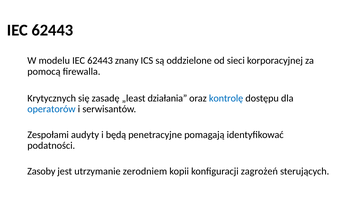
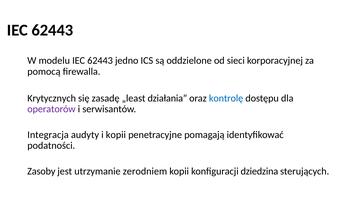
znany: znany -> jedno
operatorów colour: blue -> purple
Zespołami: Zespołami -> Integracja
i będą: będą -> kopii
zagrożeń: zagrożeń -> dziedzina
